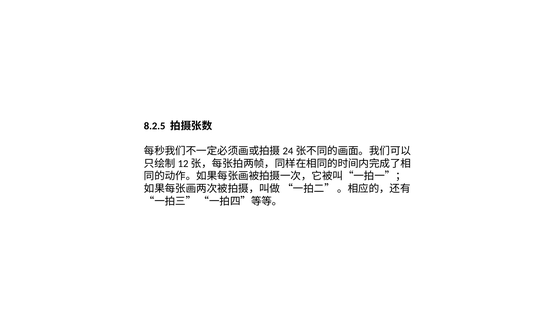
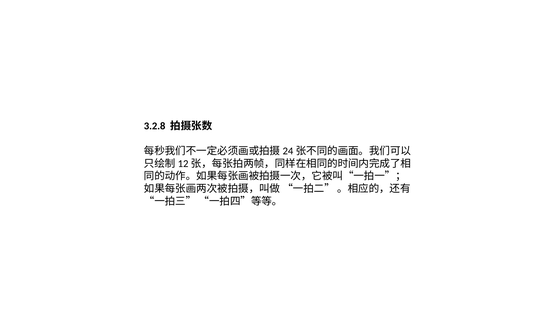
8.2.5: 8.2.5 -> 3.2.8
